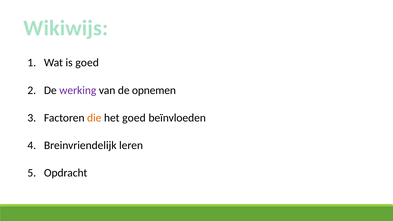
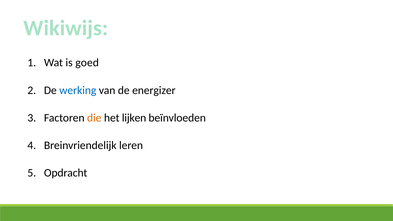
werking colour: purple -> blue
opnemen: opnemen -> energizer
het goed: goed -> lijken
